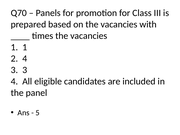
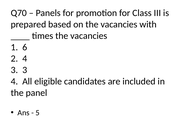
1 1: 1 -> 6
